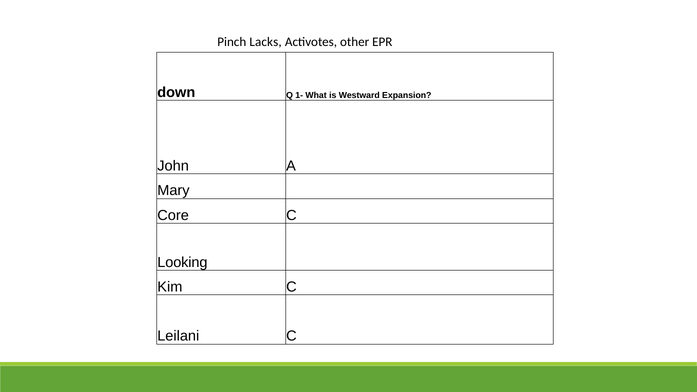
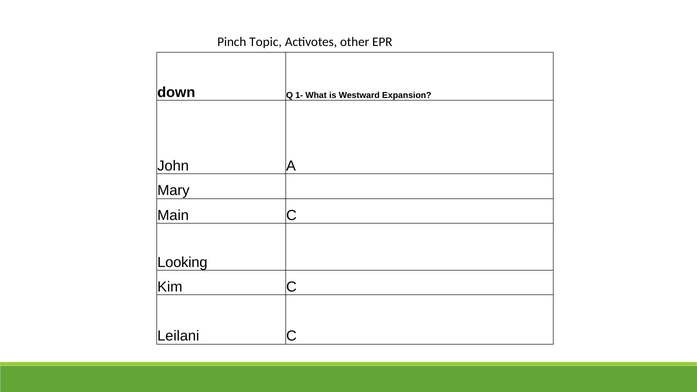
Lacks: Lacks -> Topic
Core: Core -> Main
